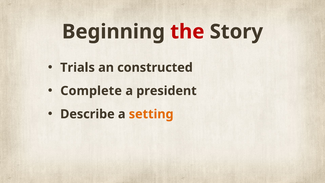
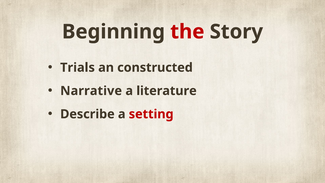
Complete: Complete -> Narrative
president: president -> literature
setting colour: orange -> red
